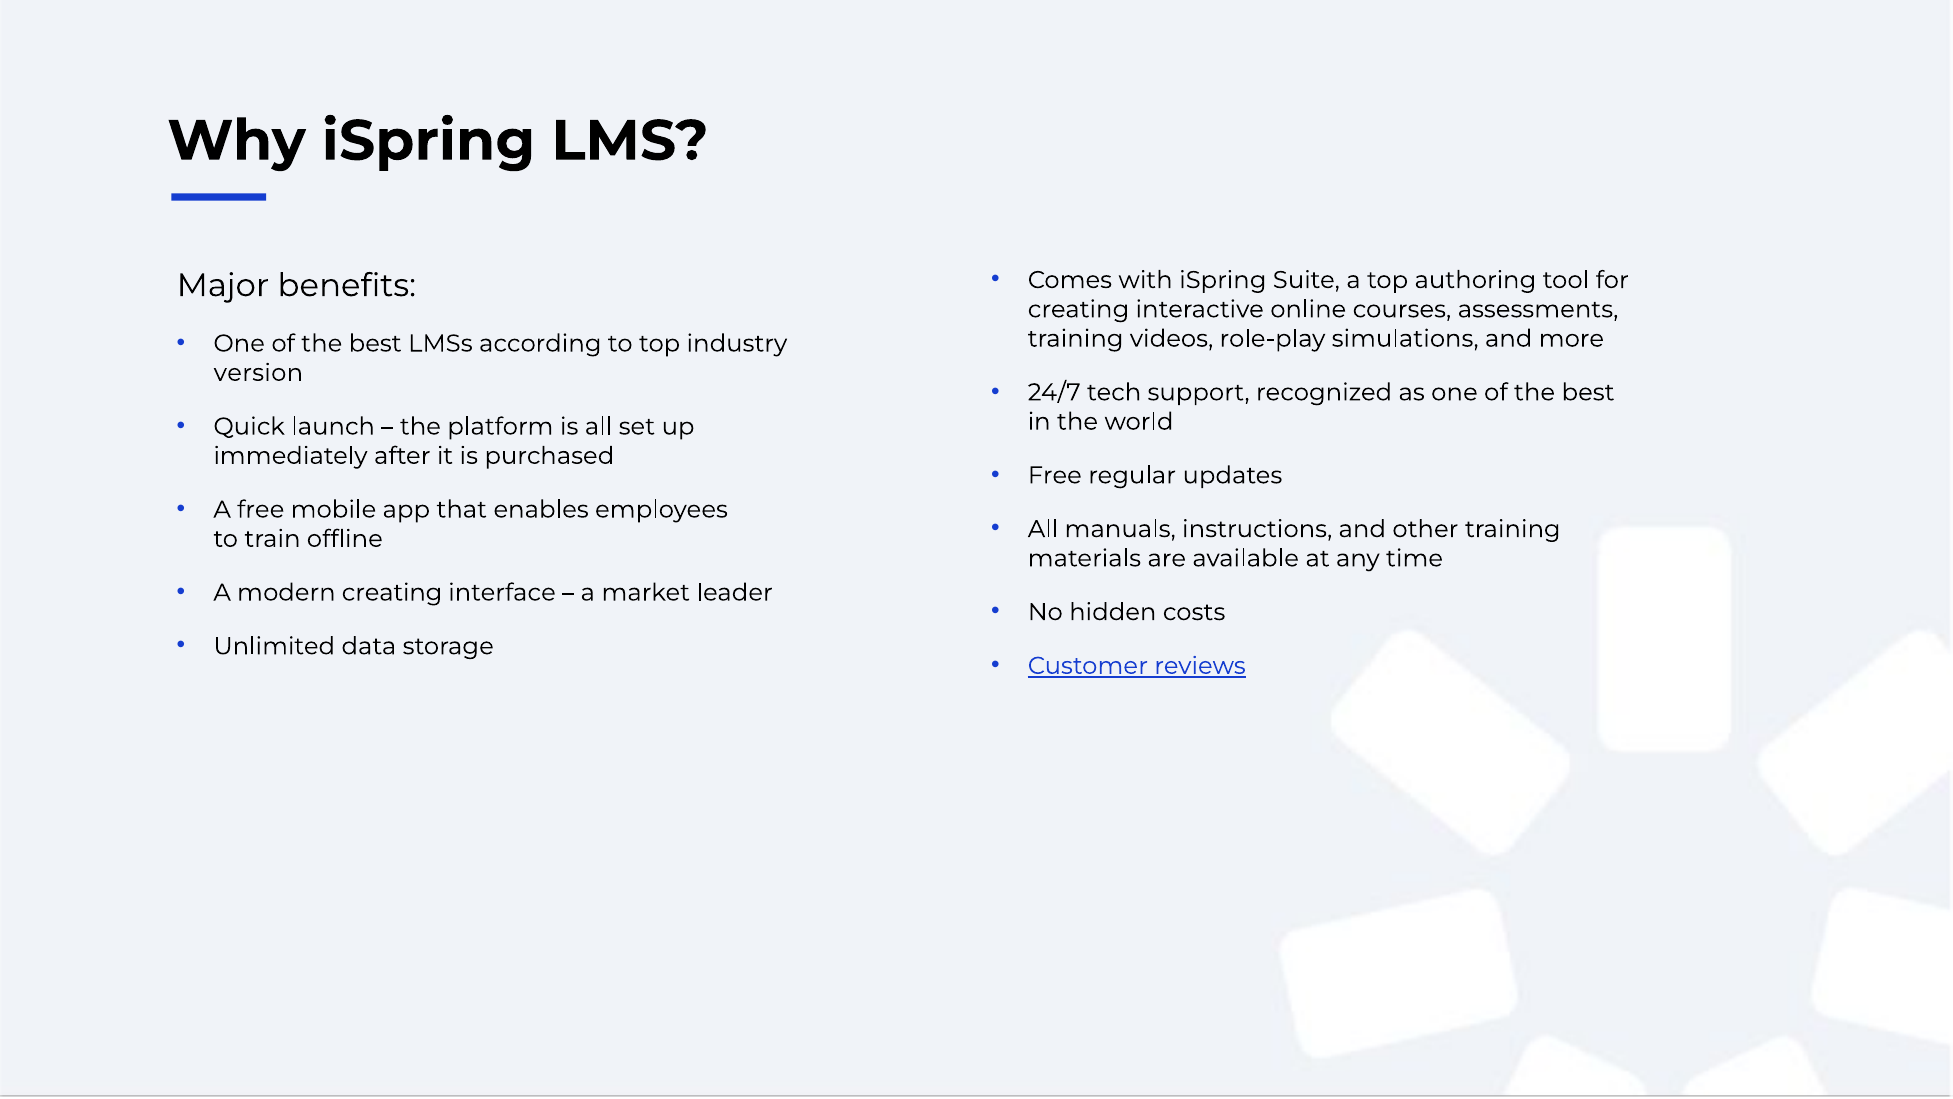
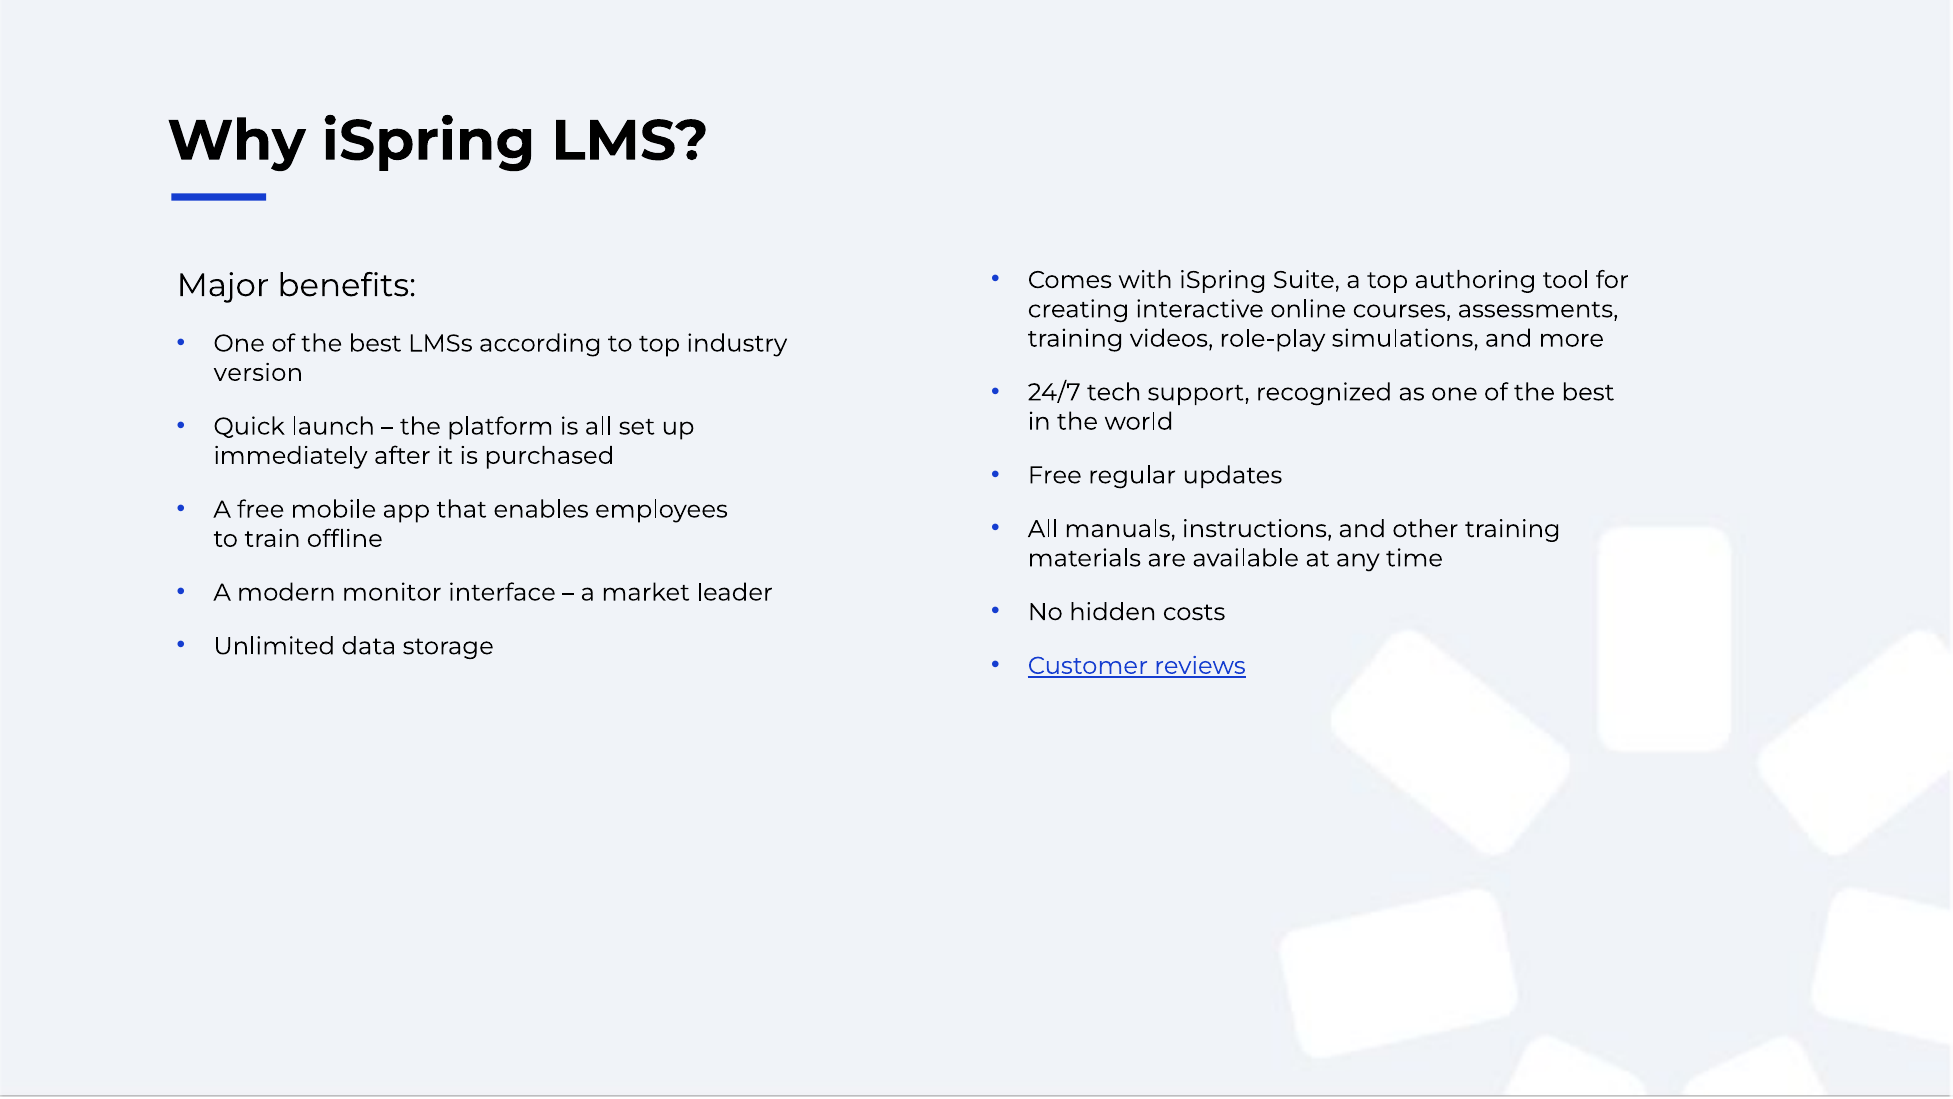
modern creating: creating -> monitor
